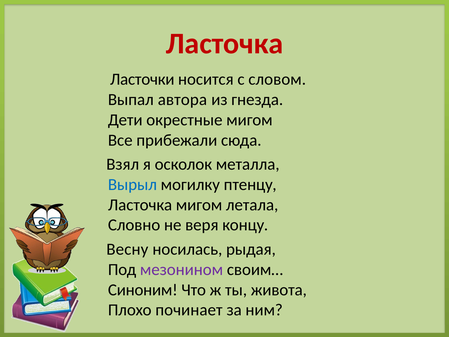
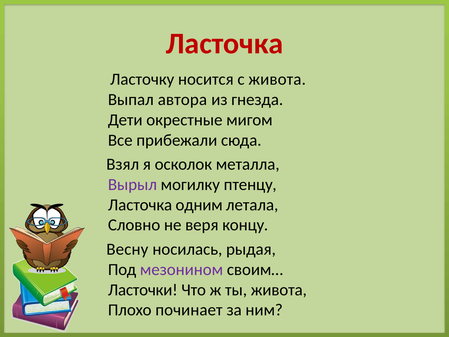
Ласточки: Ласточки -> Ласточку
с словом: словом -> живота
Вырыл colour: blue -> purple
Ласточка мигом: мигом -> одним
Синоним: Синоним -> Ласточки
